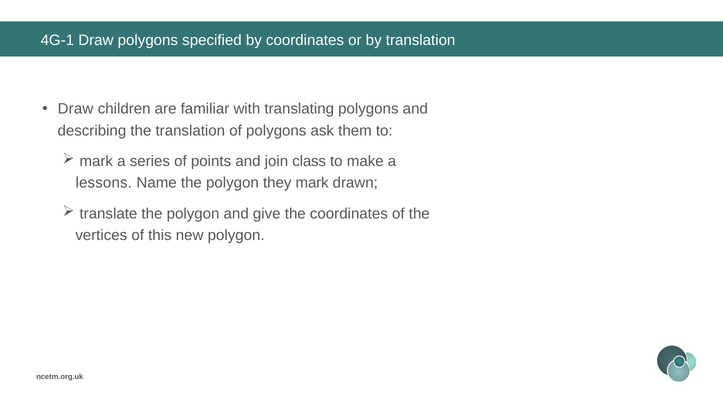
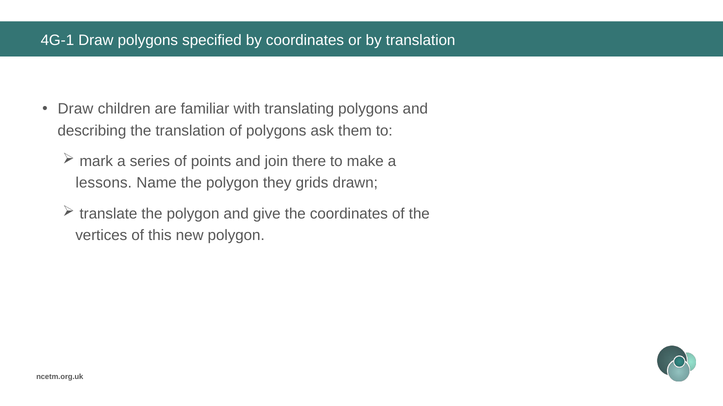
class: class -> there
they mark: mark -> grids
